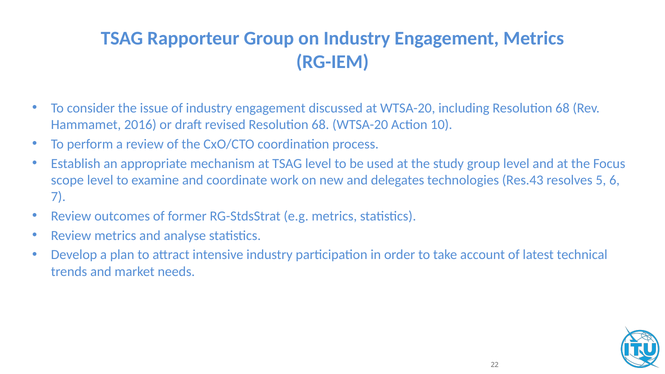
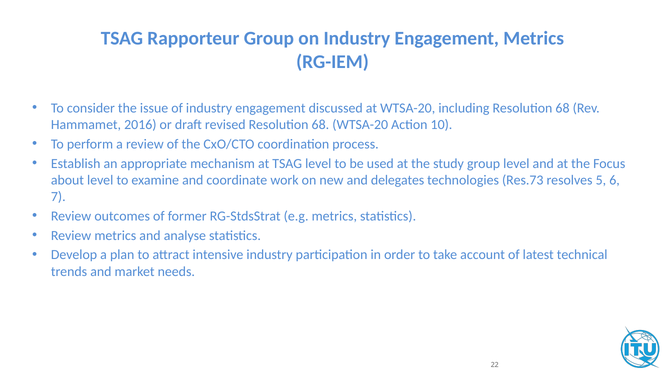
scope: scope -> about
Res.43: Res.43 -> Res.73
